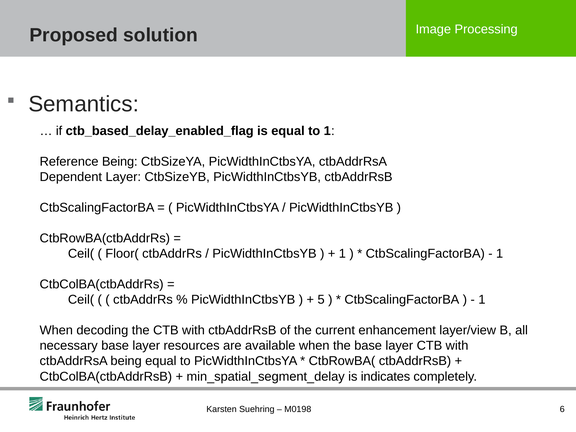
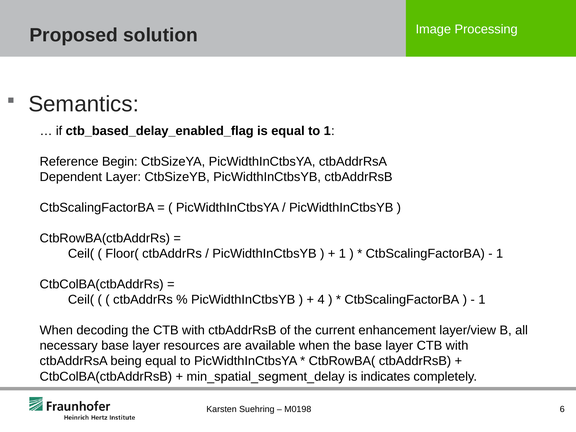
Reference Being: Being -> Begin
5: 5 -> 4
